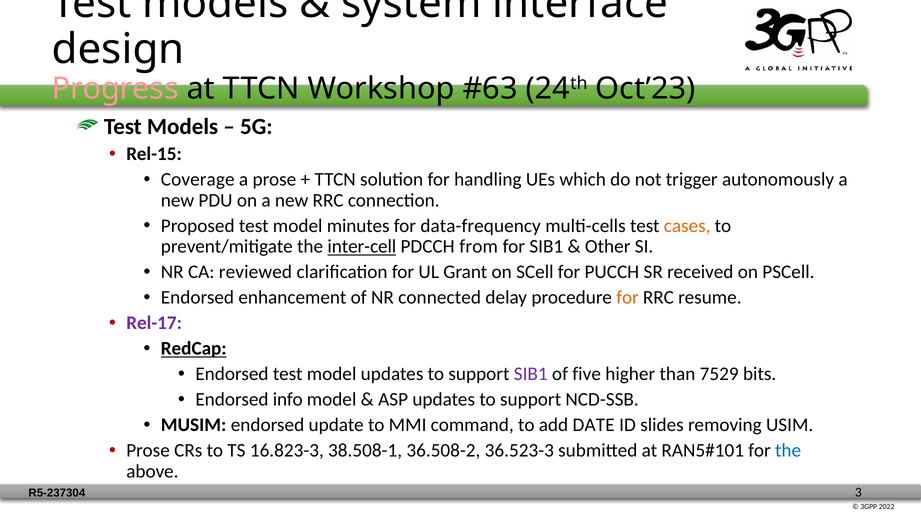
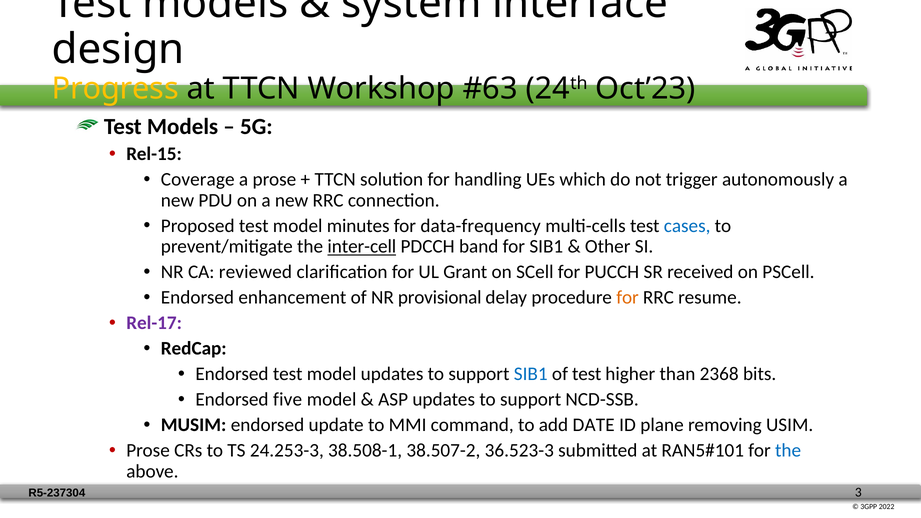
Progress colour: pink -> yellow
cases colour: orange -> blue
from: from -> band
connected: connected -> provisional
RedCap underline: present -> none
SIB1 at (531, 374) colour: purple -> blue
of five: five -> test
7529: 7529 -> 2368
info: info -> five
slides: slides -> plane
16.823-3: 16.823-3 -> 24.253-3
36.508-2: 36.508-2 -> 38.507-2
